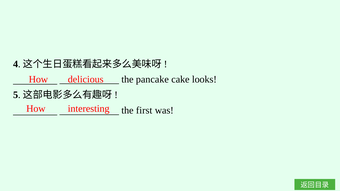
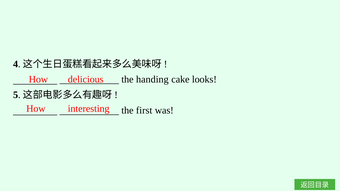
pancake: pancake -> handing
